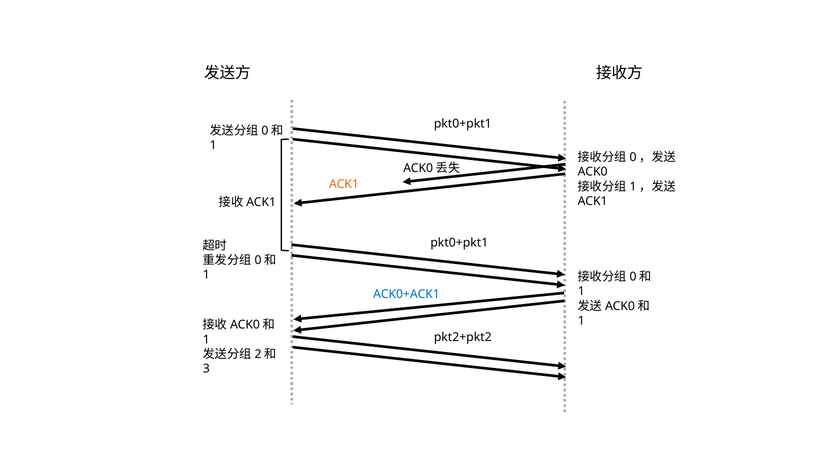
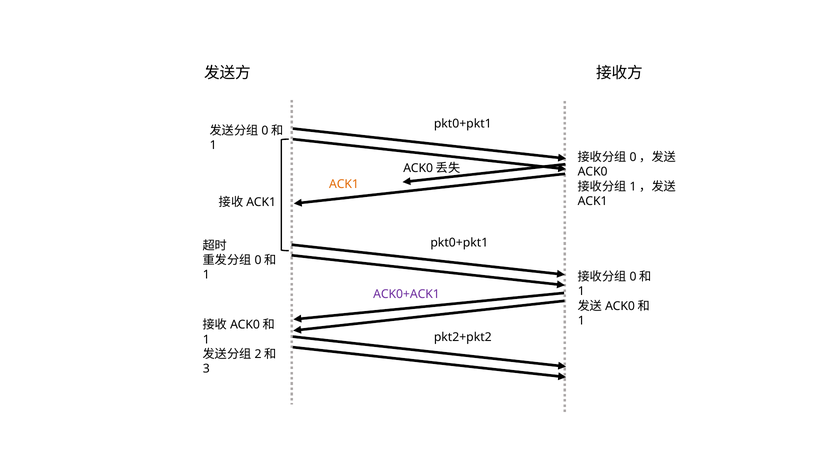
ACK0+ACK1 colour: blue -> purple
